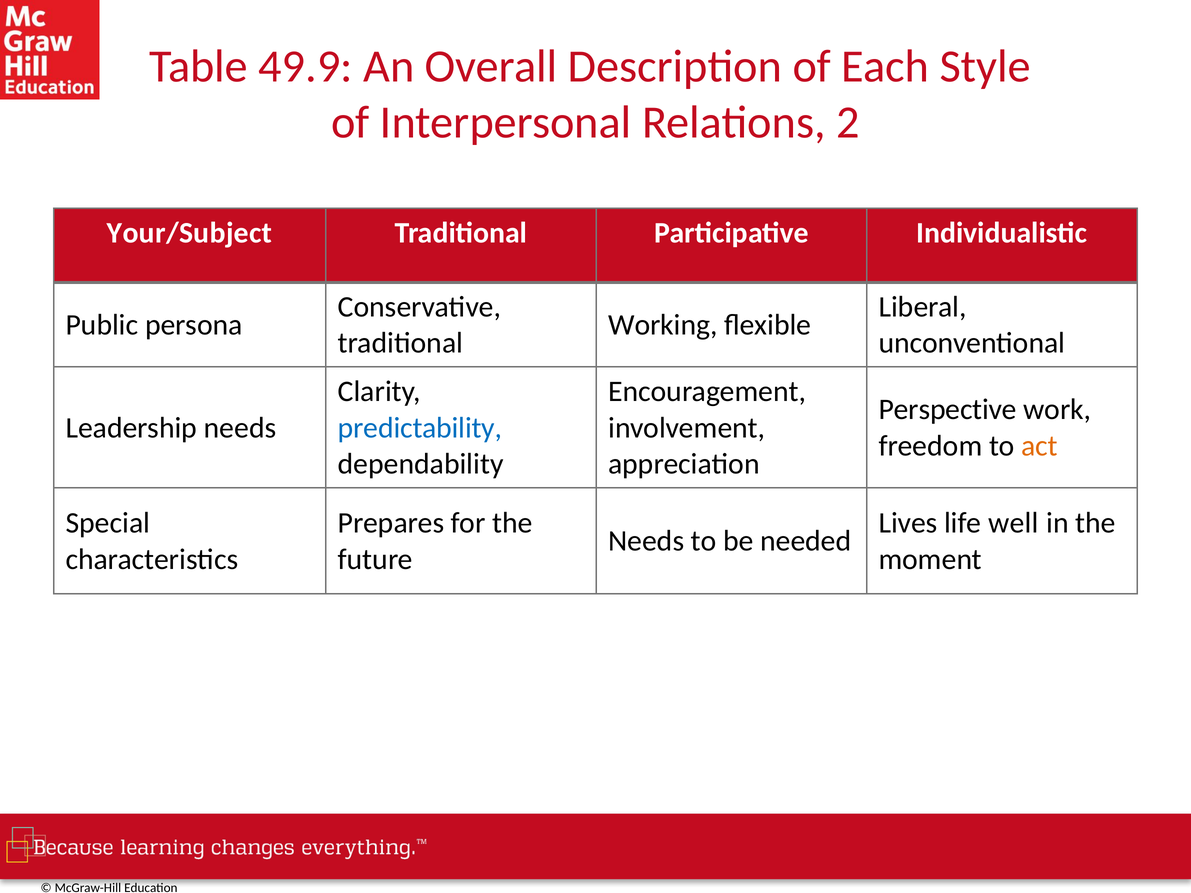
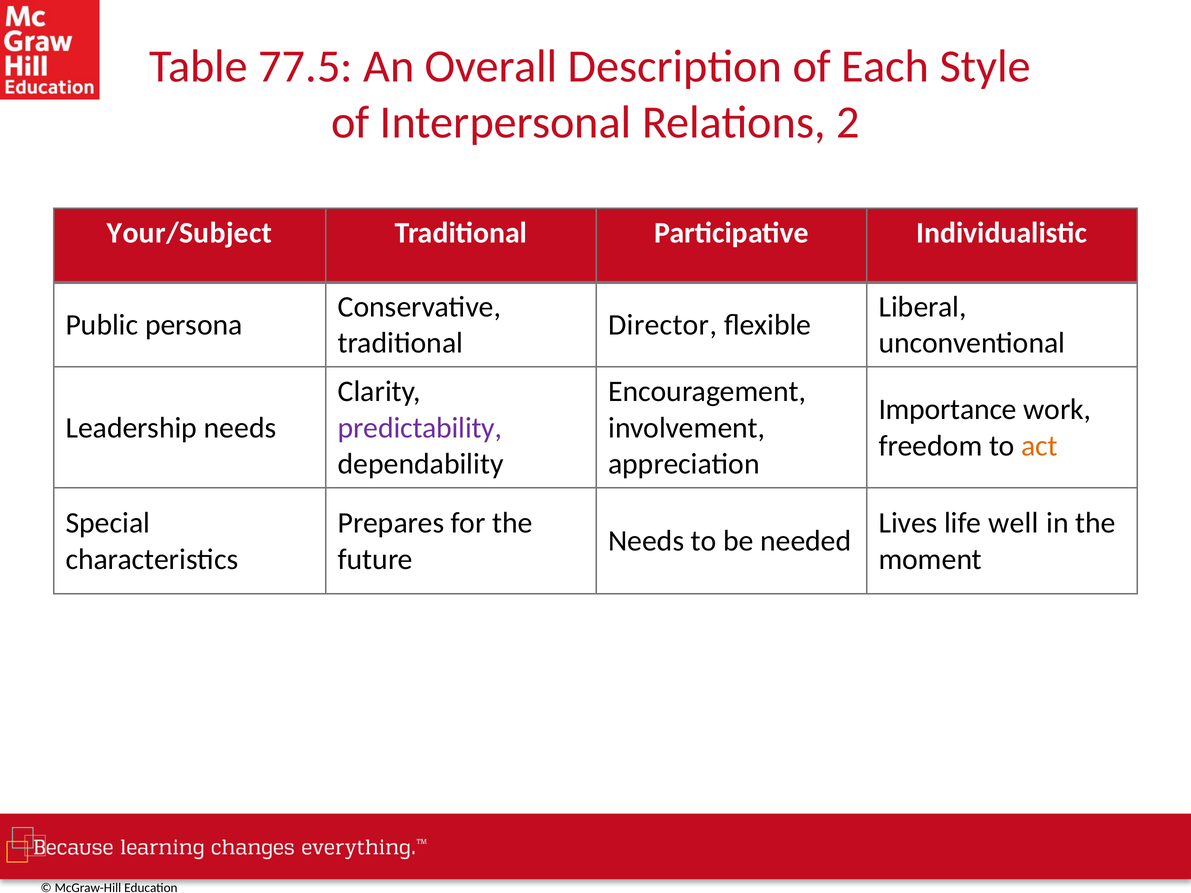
49.9: 49.9 -> 77.5
Working: Working -> Director
Perspective: Perspective -> Importance
predictability colour: blue -> purple
